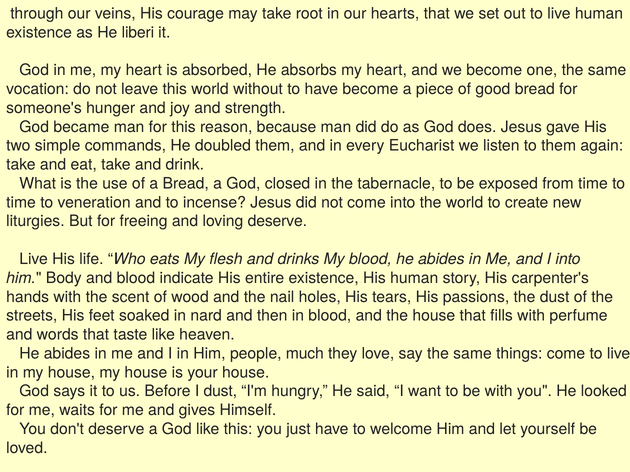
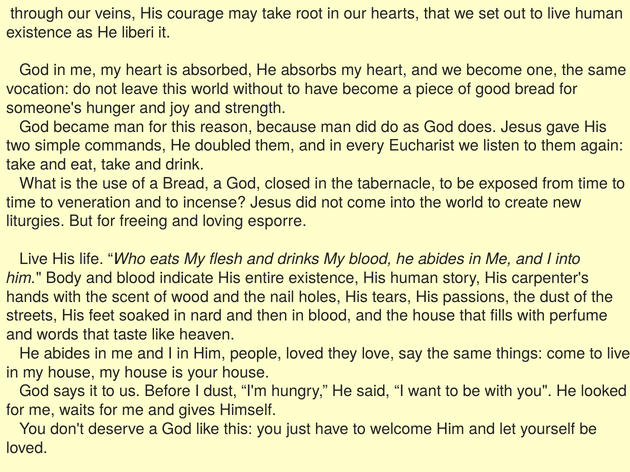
loving deserve: deserve -> esporre
people much: much -> loved
